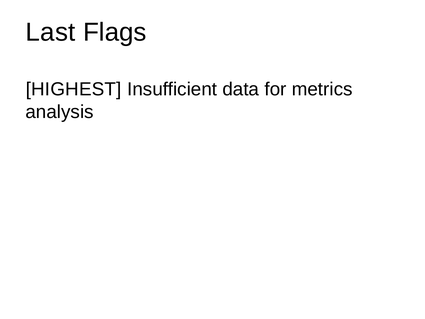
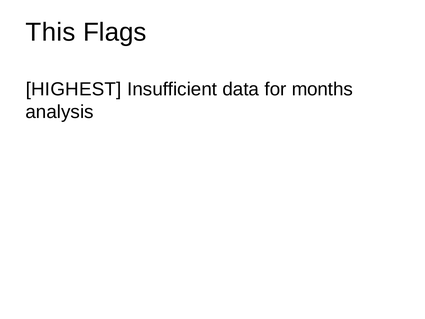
Last: Last -> This
metrics: metrics -> months
